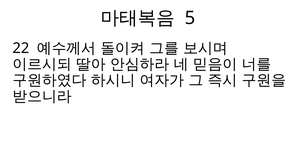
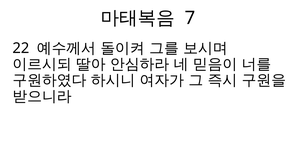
5: 5 -> 7
